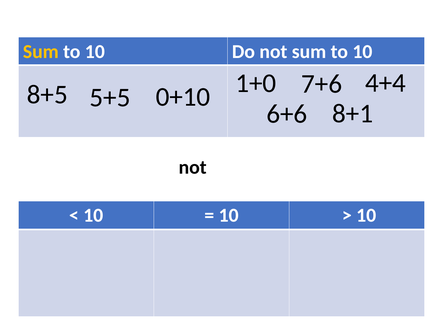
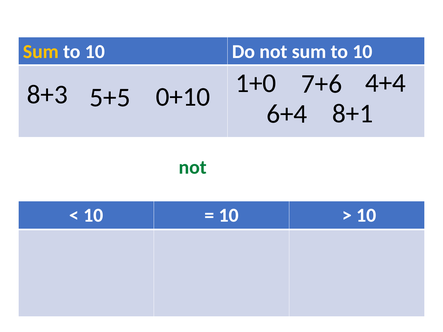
8+5: 8+5 -> 8+3
6+6: 6+6 -> 6+4
not at (193, 167) colour: black -> green
